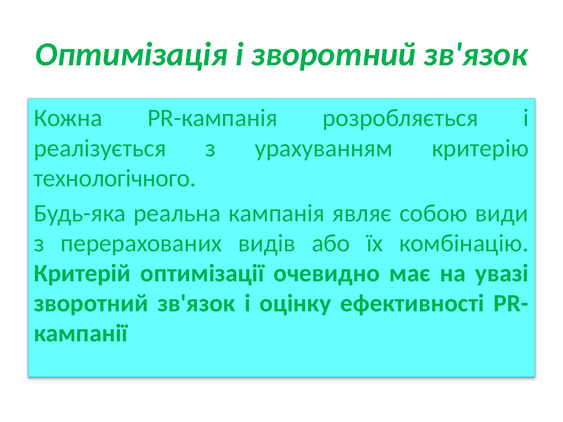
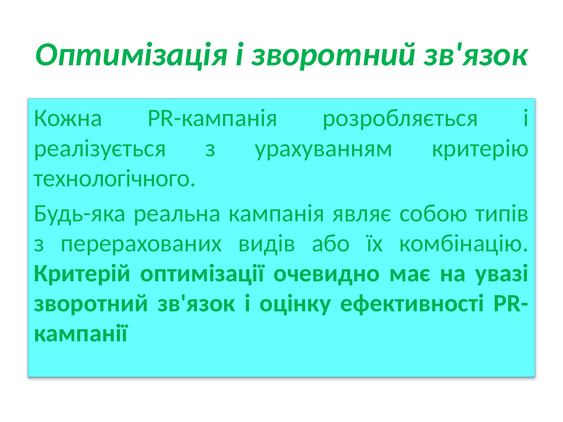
види: види -> типів
